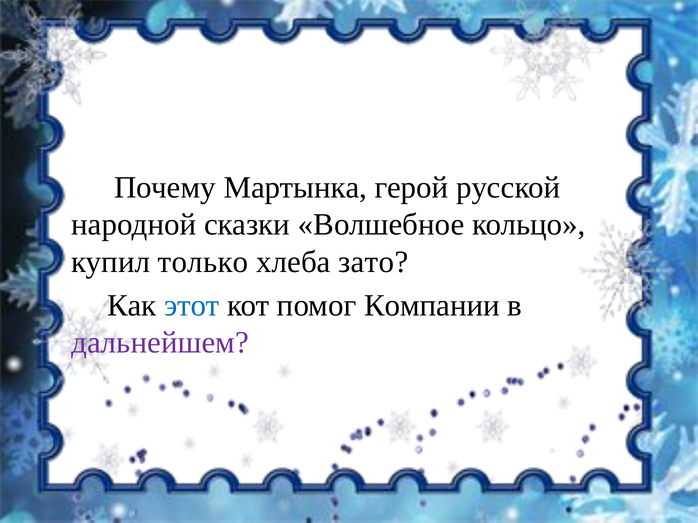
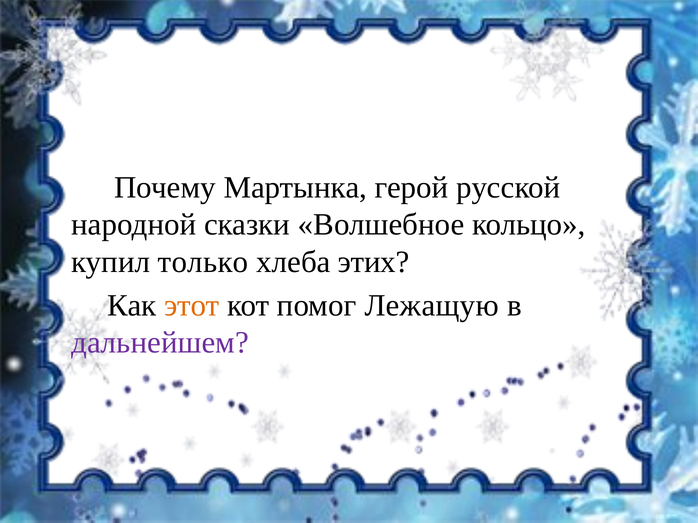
зато: зато -> этих
этот colour: blue -> orange
Компании: Компании -> Лежащую
